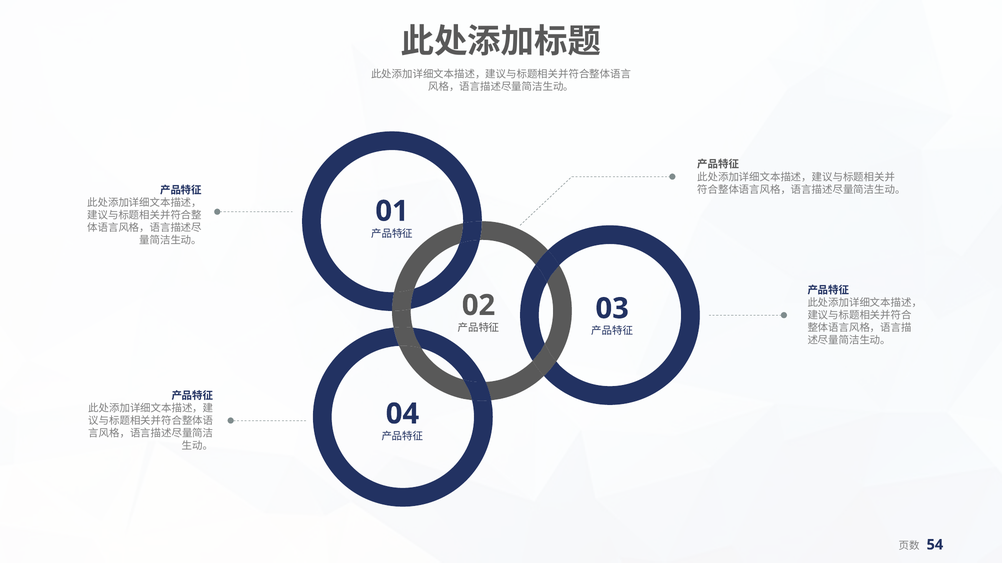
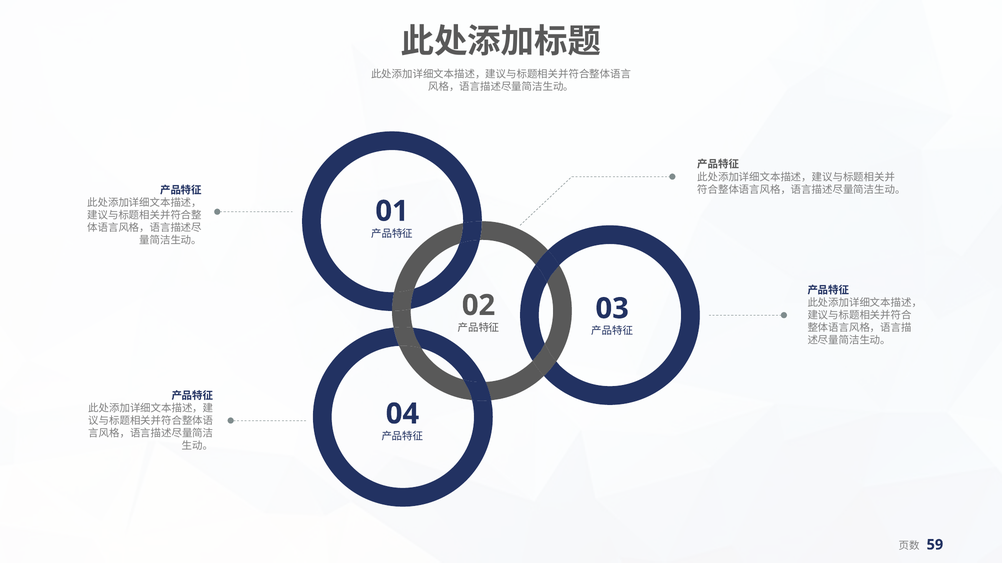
54: 54 -> 59
